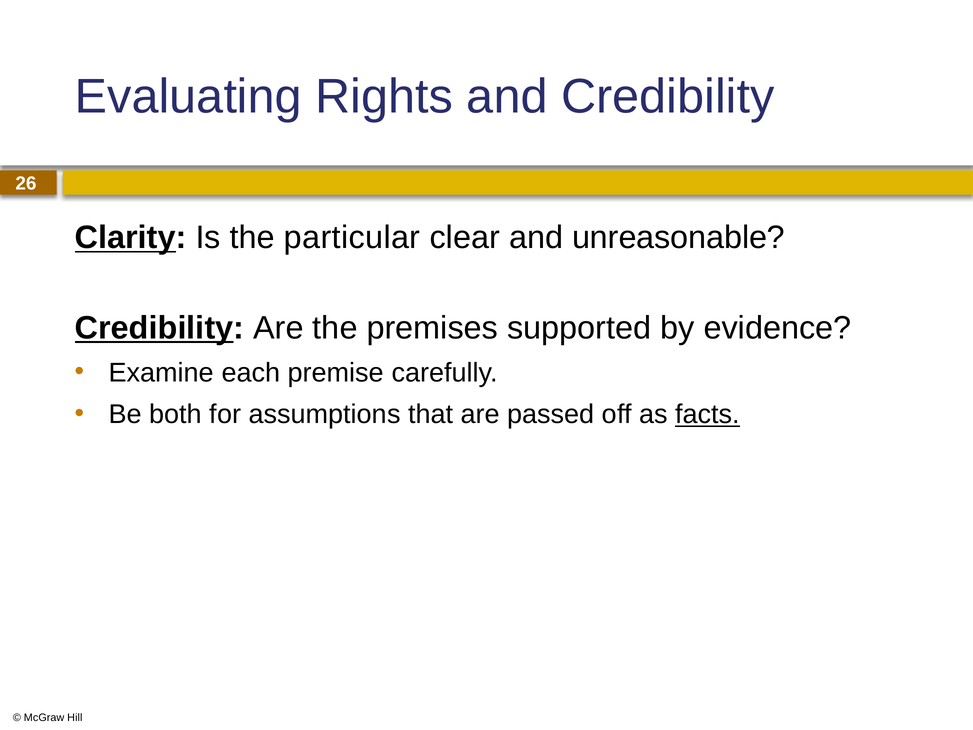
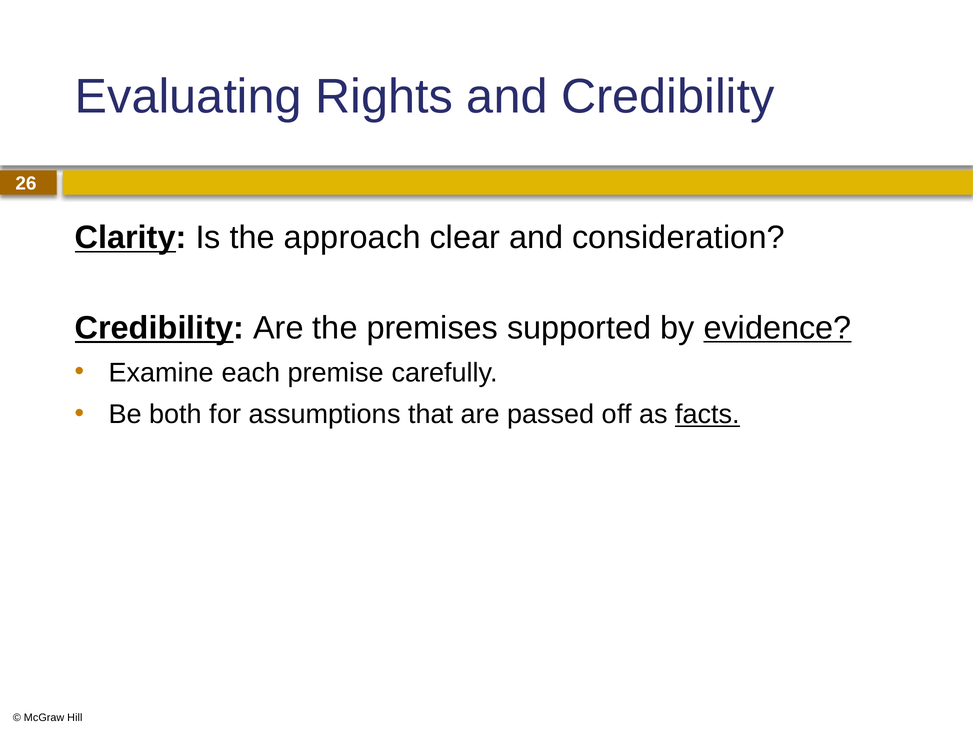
particular: particular -> approach
unreasonable: unreasonable -> consideration
evidence underline: none -> present
